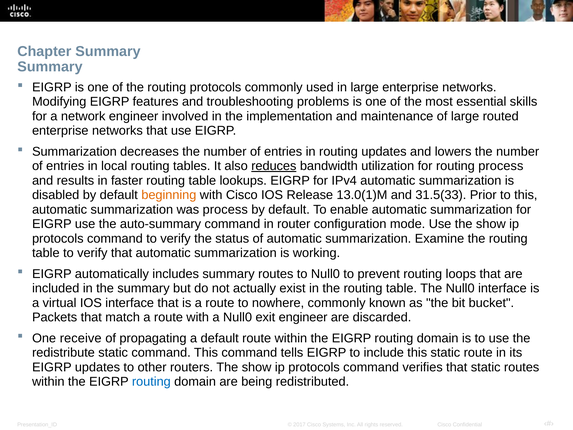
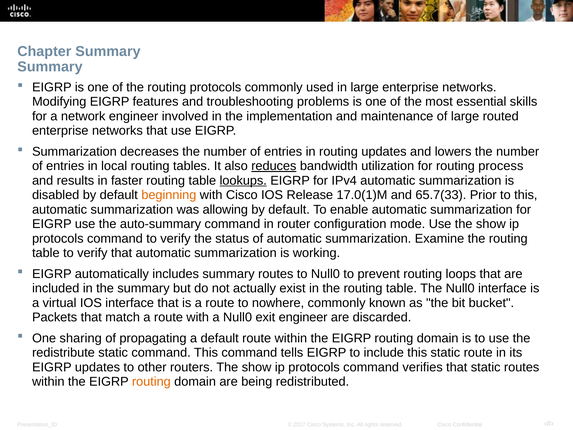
lookups underline: none -> present
13.0(1)M: 13.0(1)M -> 17.0(1)M
31.5(33: 31.5(33 -> 65.7(33
was process: process -> allowing
receive: receive -> sharing
routing at (151, 381) colour: blue -> orange
